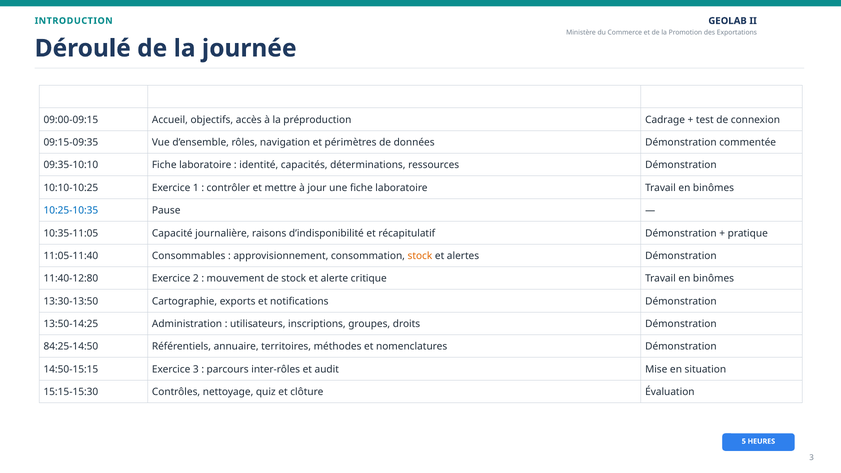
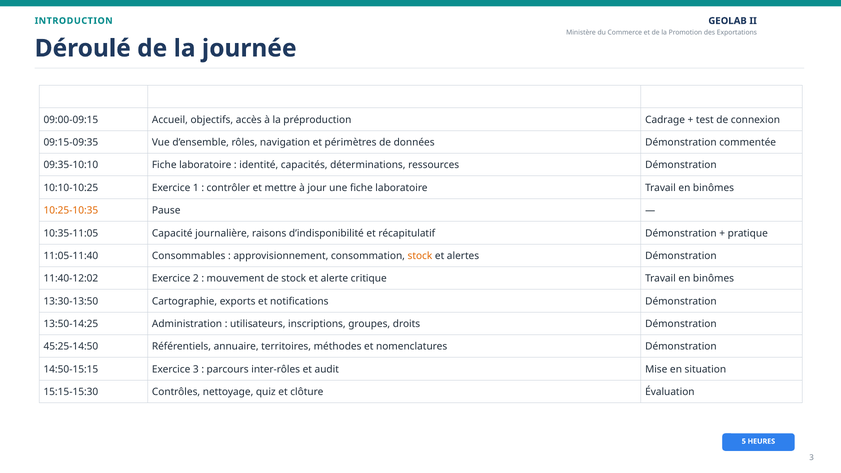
10:25-10:35 colour: blue -> orange
11:40-12:80: 11:40-12:80 -> 11:40-12:02
84:25-14:50: 84:25-14:50 -> 45:25-14:50
